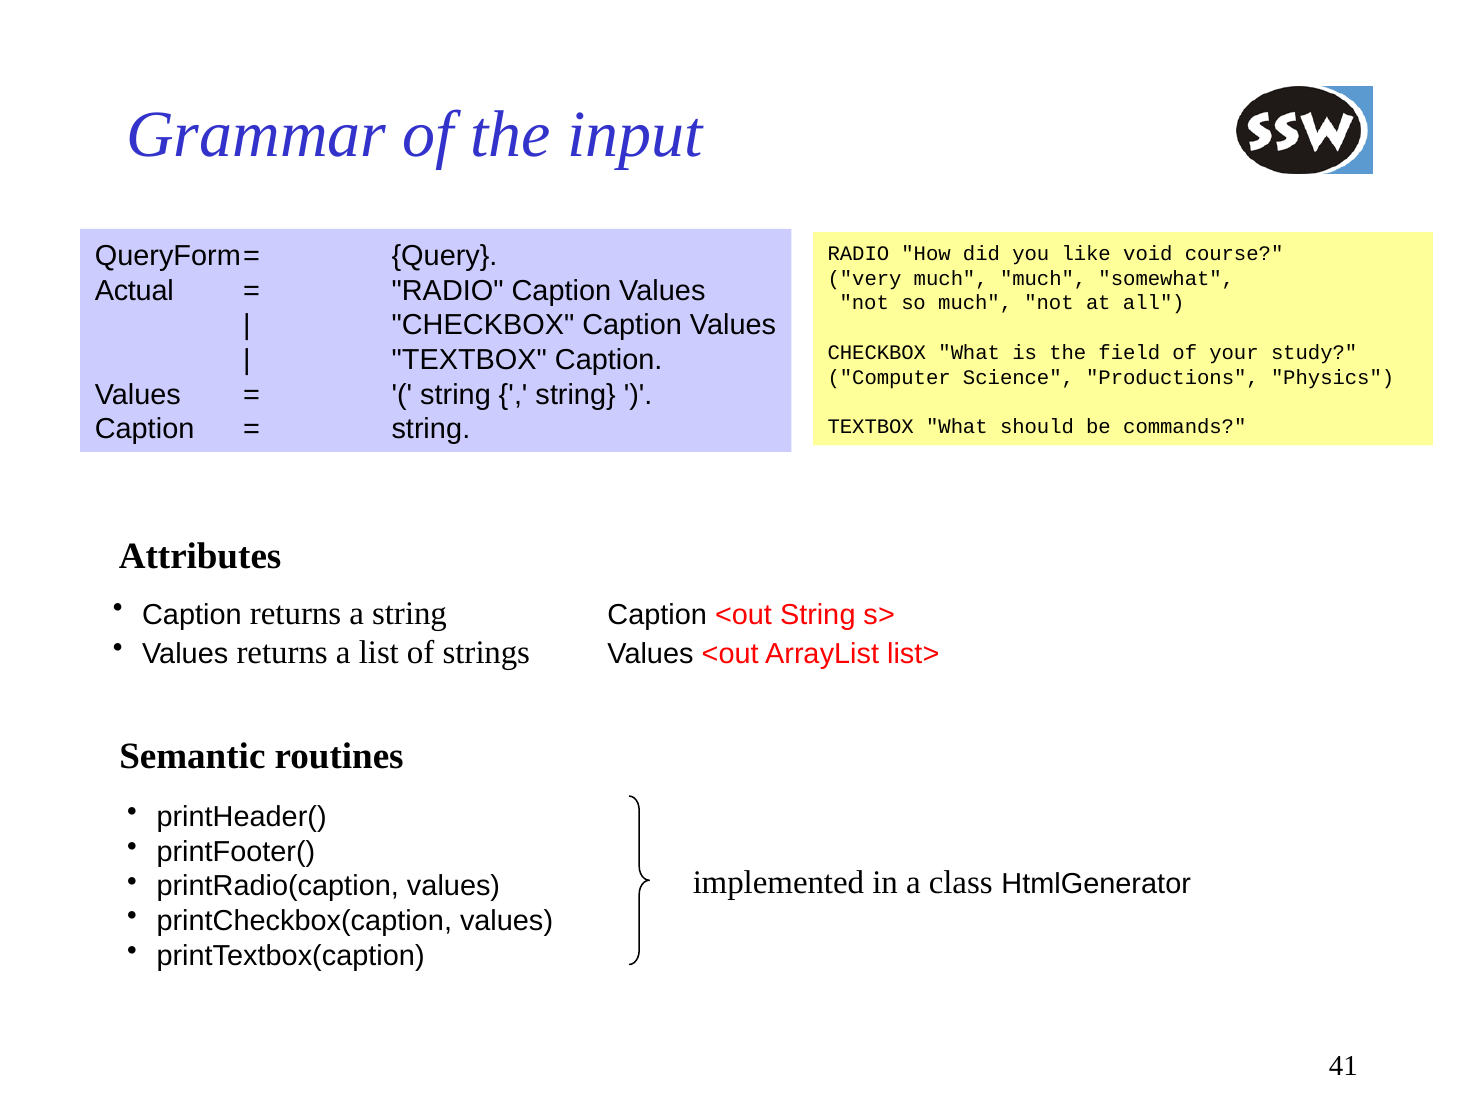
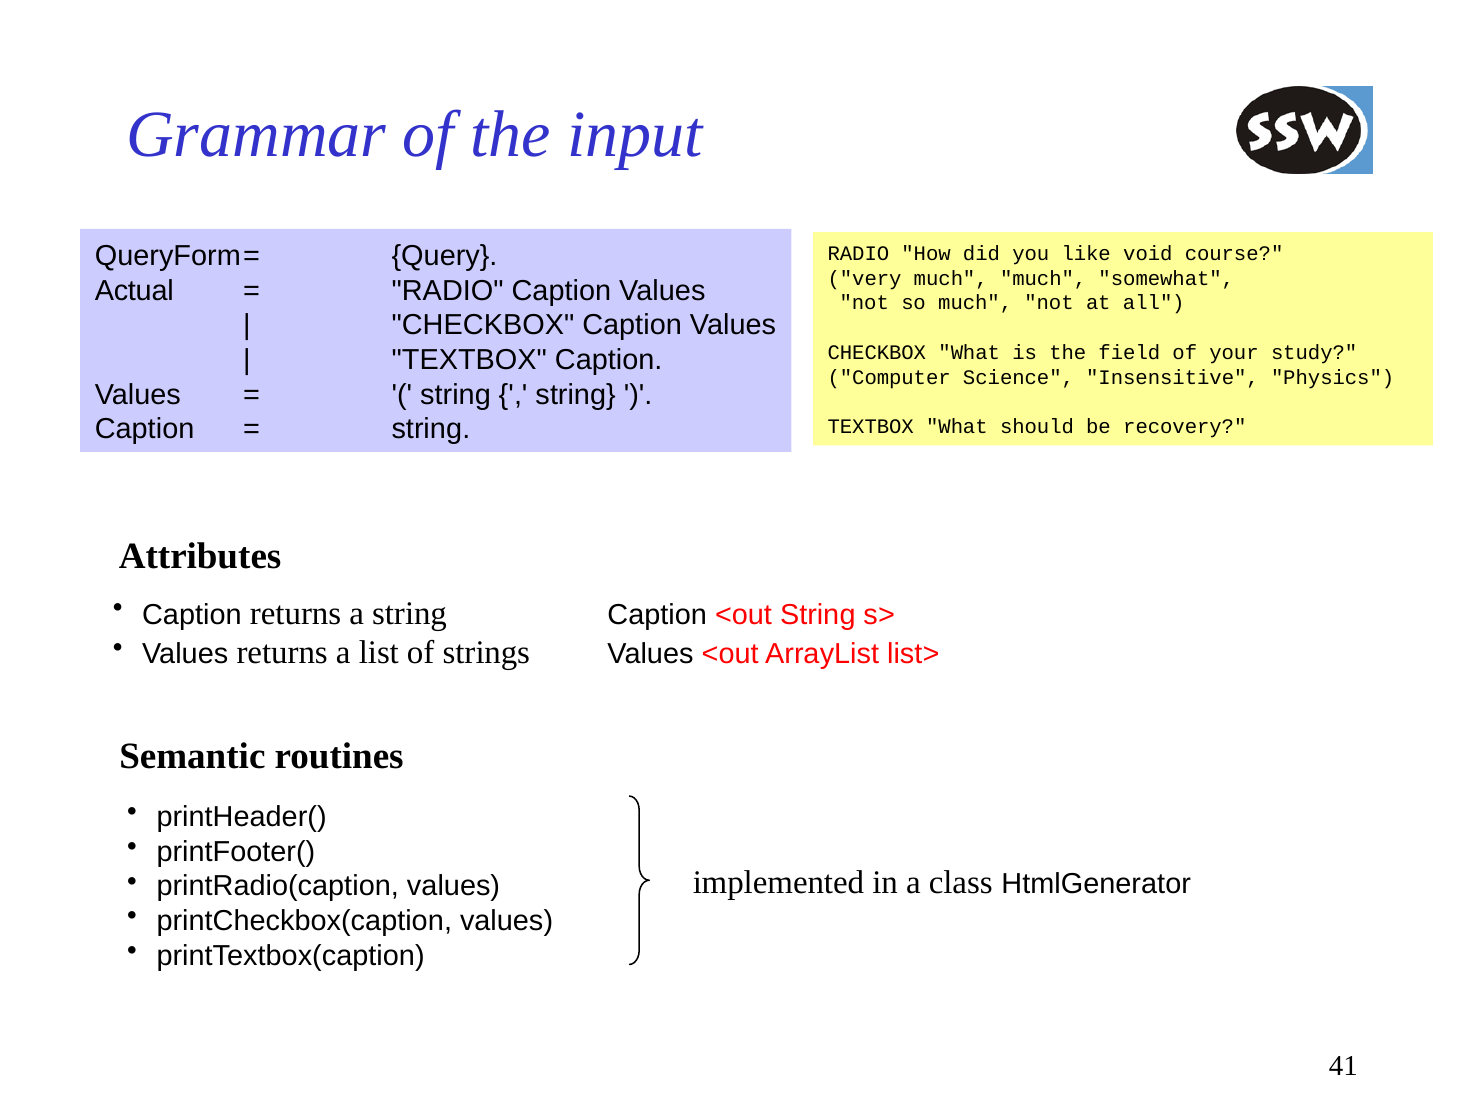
Productions: Productions -> Insensitive
commands: commands -> recovery
